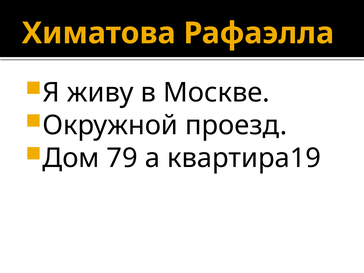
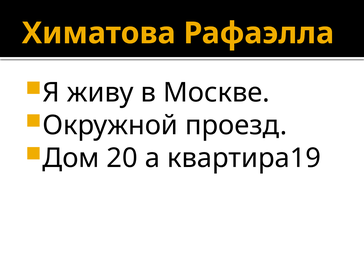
79: 79 -> 20
